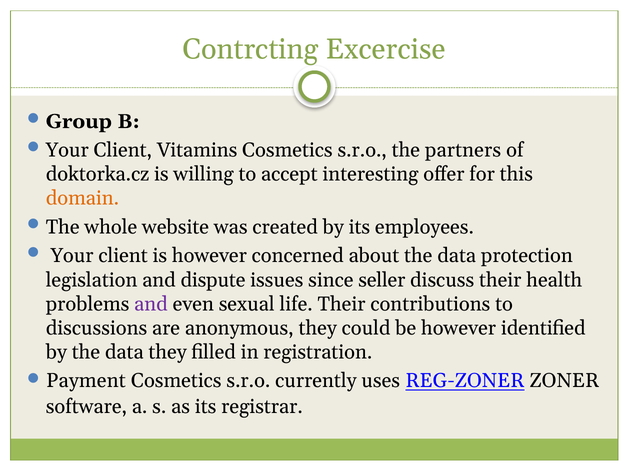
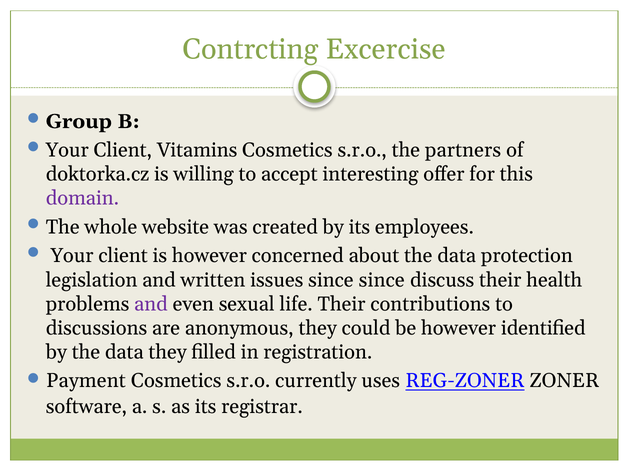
domain colour: orange -> purple
dispute: dispute -> written
since seller: seller -> since
